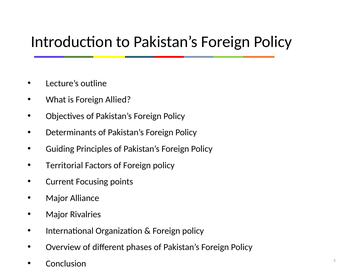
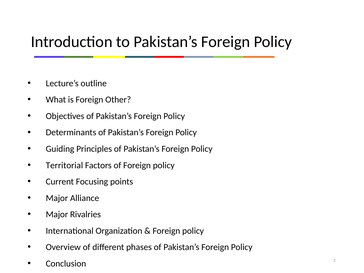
Allied: Allied -> Other
